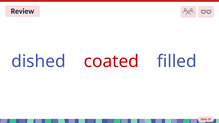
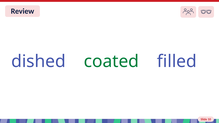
coated colour: red -> green
